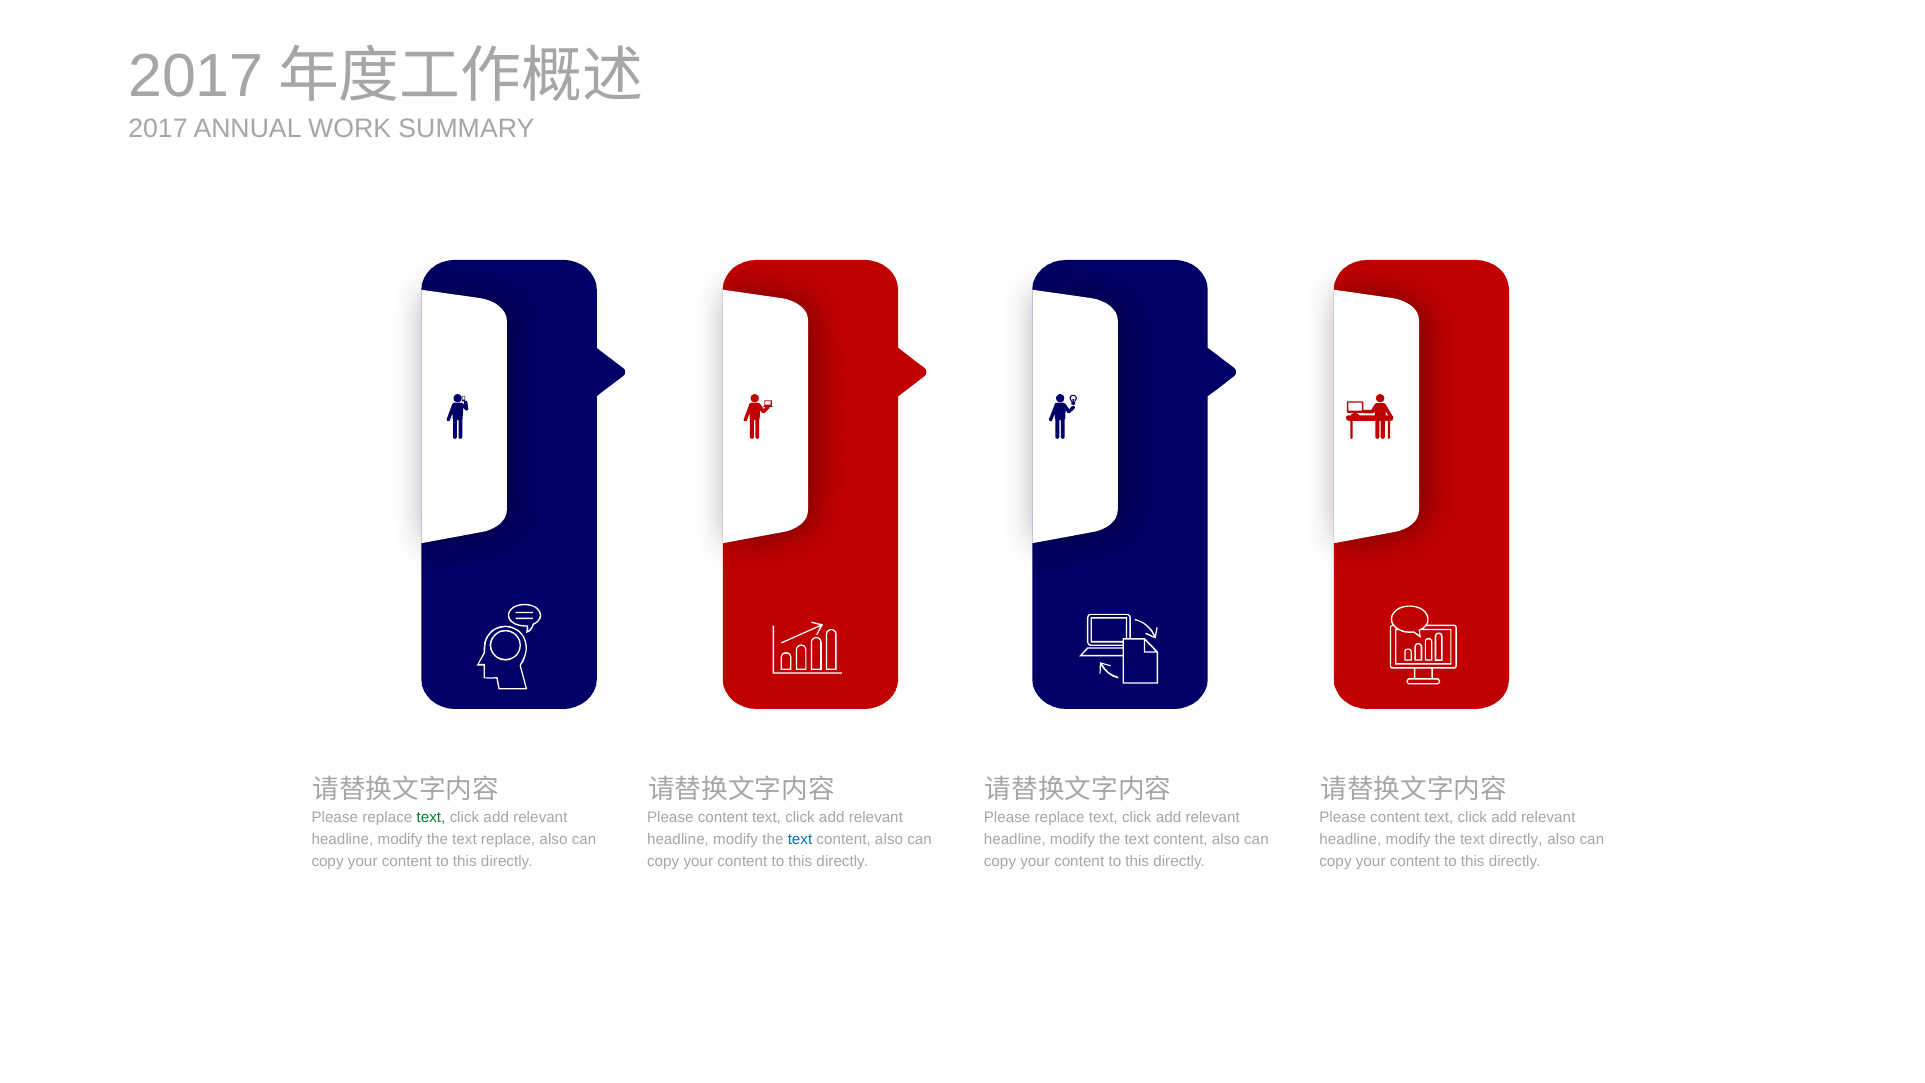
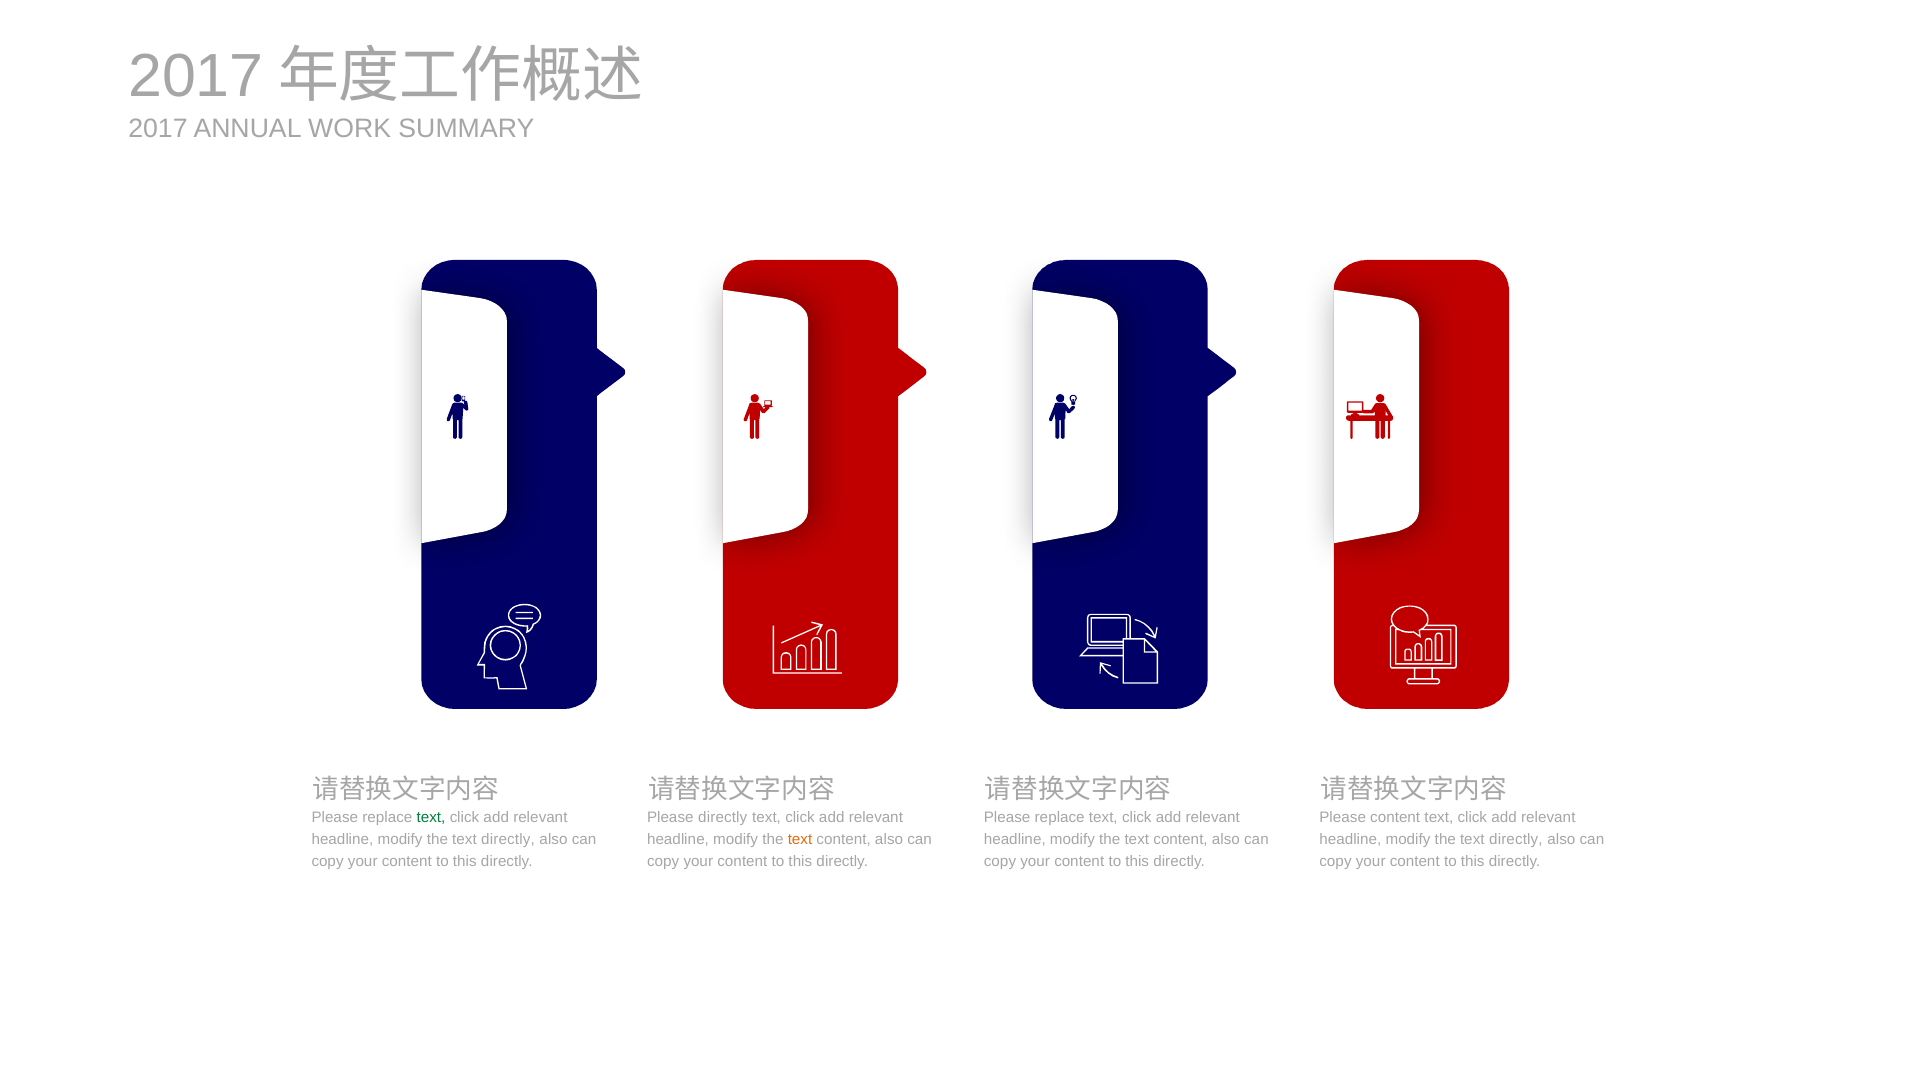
content at (723, 818): content -> directly
replace at (508, 839): replace -> directly
text at (800, 839) colour: blue -> orange
